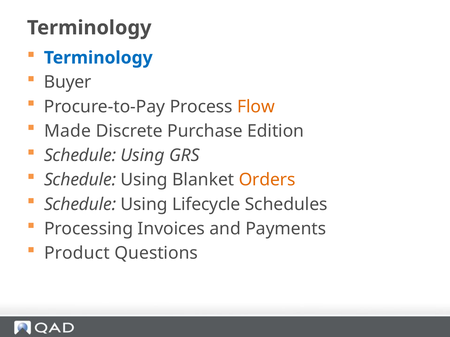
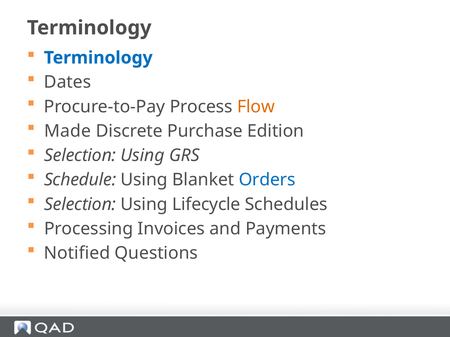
Buyer: Buyer -> Dates
Schedule at (80, 156): Schedule -> Selection
Orders colour: orange -> blue
Schedule at (80, 205): Schedule -> Selection
Product: Product -> Notified
